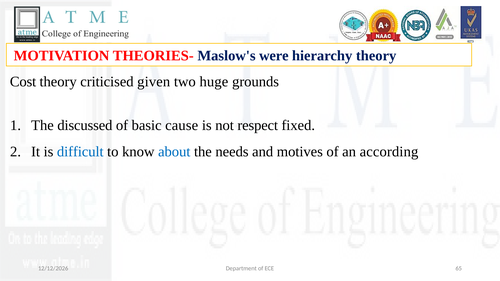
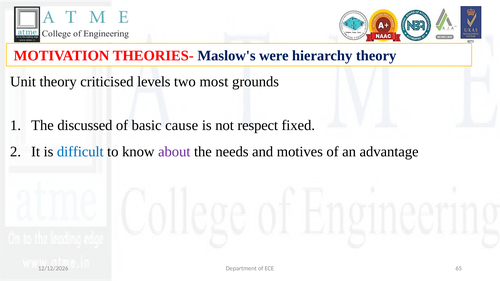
Cost: Cost -> Unit
given: given -> levels
huge: huge -> most
about colour: blue -> purple
according: according -> advantage
